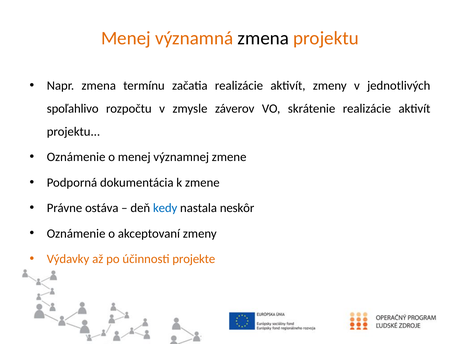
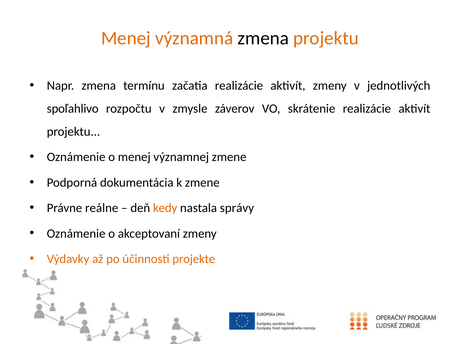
ostáva: ostáva -> reálne
kedy colour: blue -> orange
neskôr: neskôr -> správy
